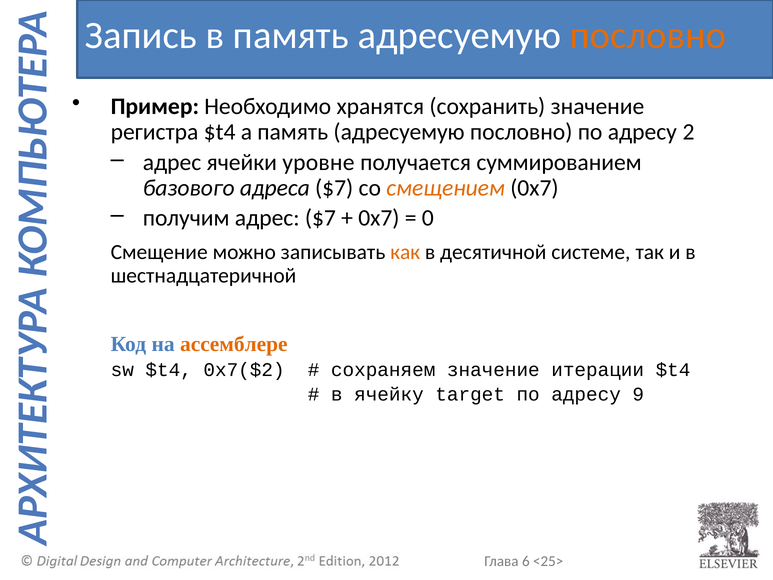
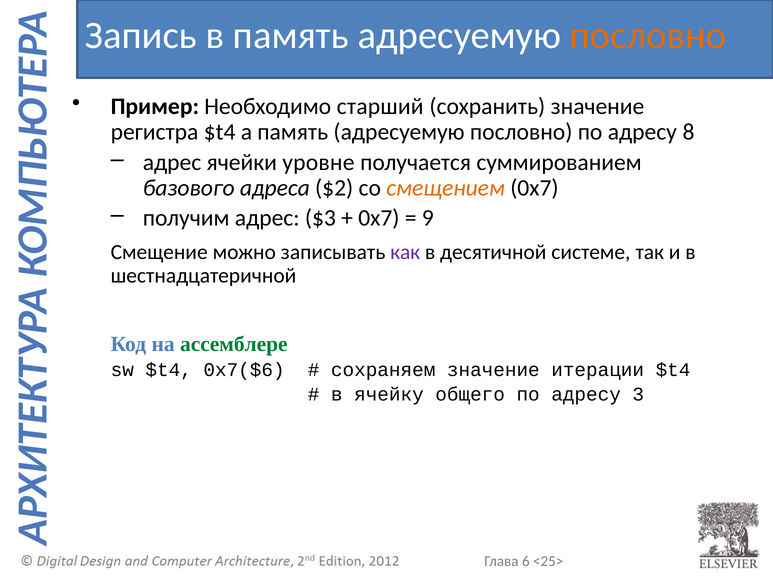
хранятся: хранятся -> старший
2: 2 -> 8
адреса $7: $7 -> $2
адрес $7: $7 -> $3
0: 0 -> 9
как colour: orange -> purple
ассемблере colour: orange -> green
0x7($2: 0x7($2 -> 0x7($6
target: target -> общего
9: 9 -> 3
